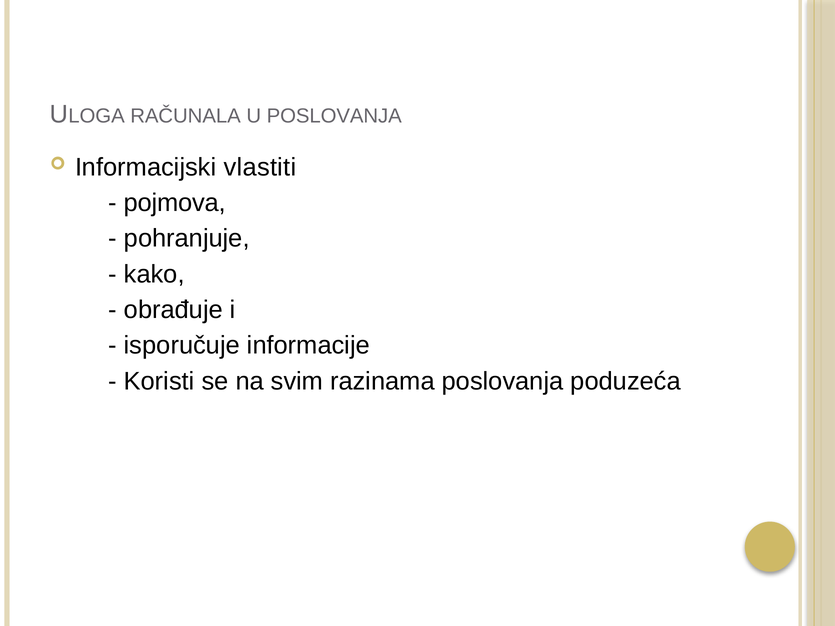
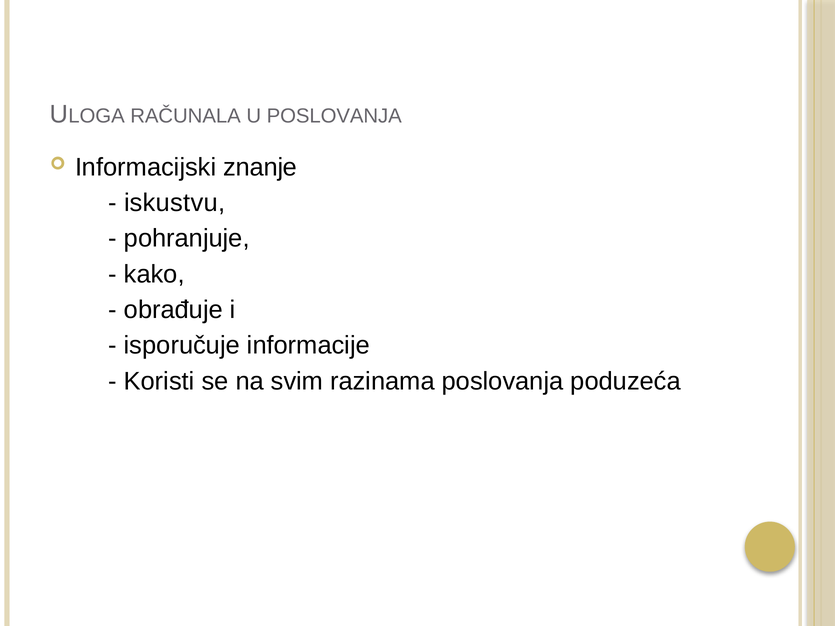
vlastiti: vlastiti -> znanje
pojmova: pojmova -> iskustvu
